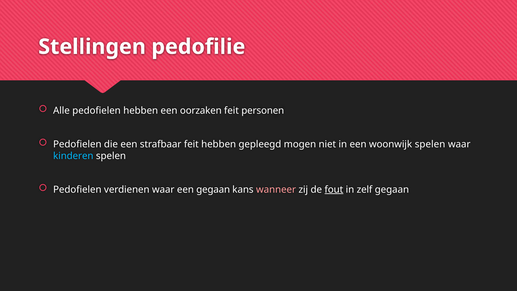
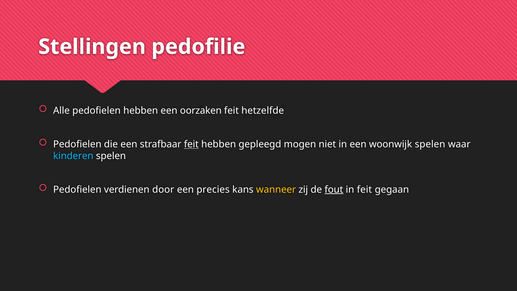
personen: personen -> hetzelfde
feit at (191, 144) underline: none -> present
verdienen waar: waar -> door
een gegaan: gegaan -> precies
wanneer colour: pink -> yellow
in zelf: zelf -> feit
